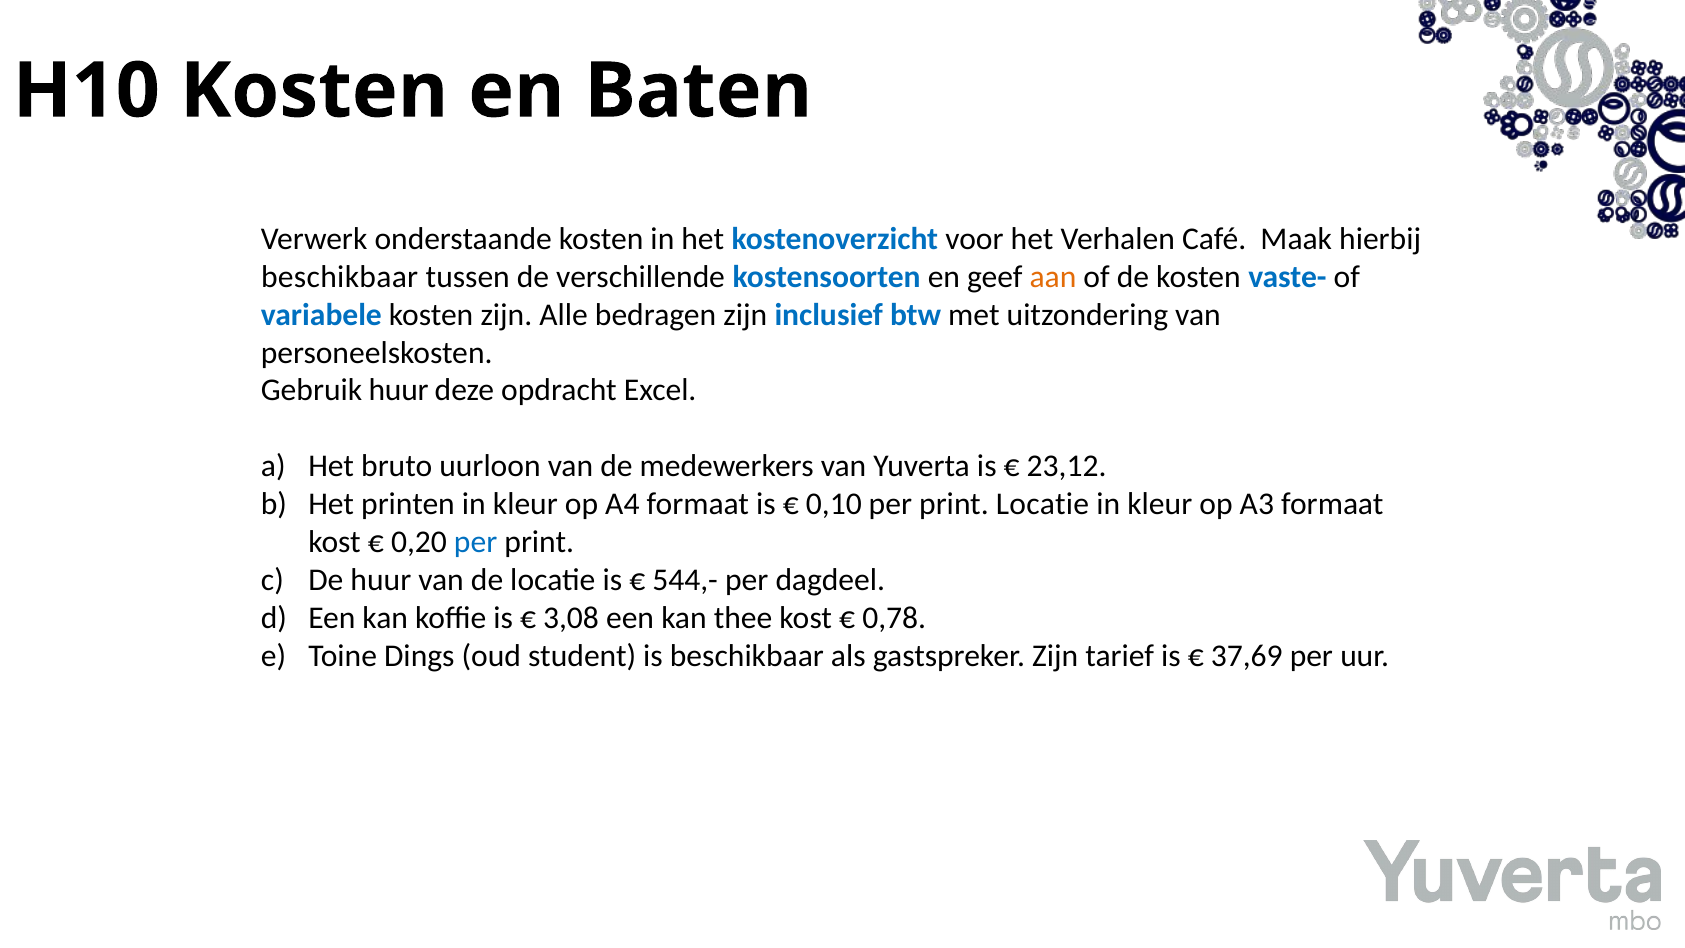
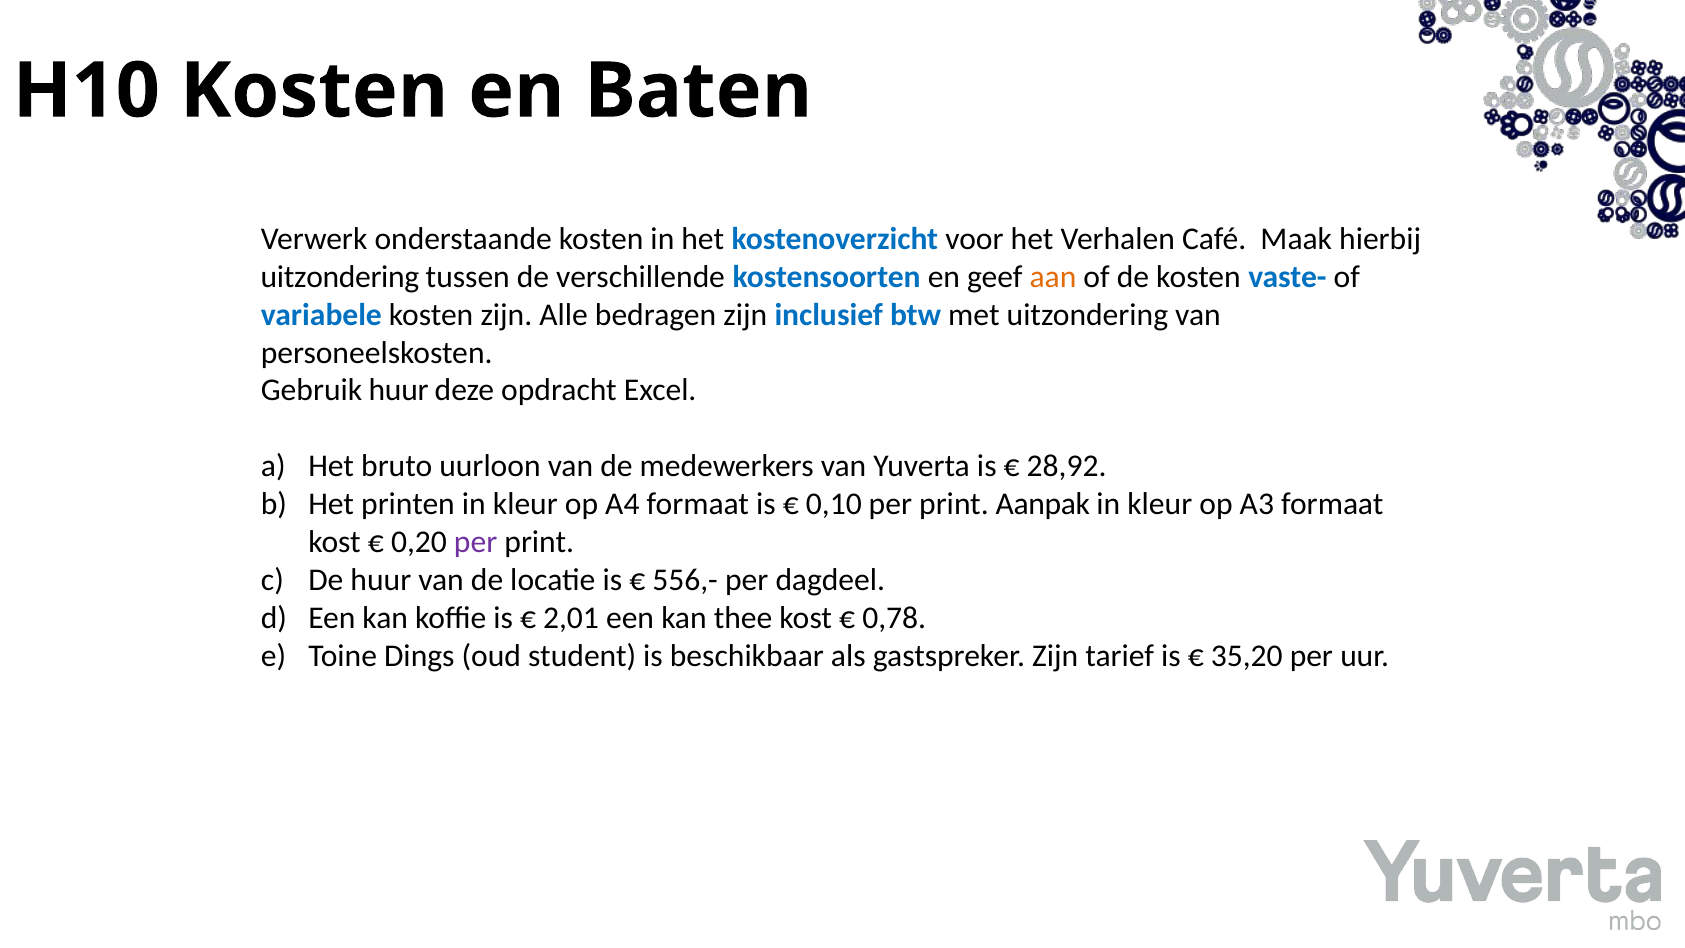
beschikbaar at (340, 277): beschikbaar -> uitzondering
23,12: 23,12 -> 28,92
print Locatie: Locatie -> Aanpak
per at (476, 542) colour: blue -> purple
544,-: 544,- -> 556,-
3,08: 3,08 -> 2,01
37,69: 37,69 -> 35,20
